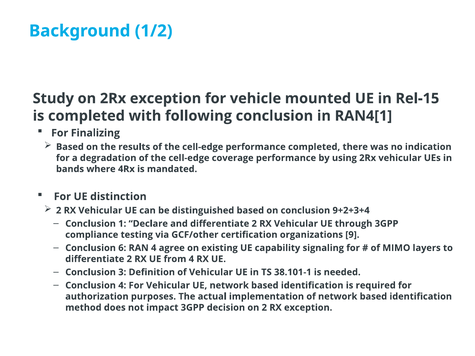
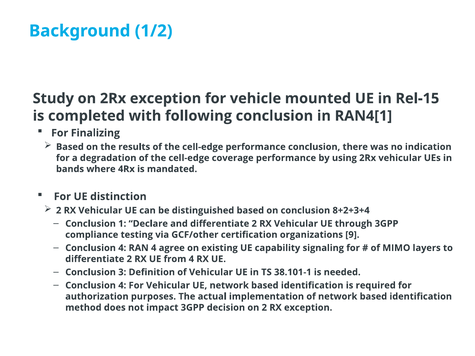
performance completed: completed -> conclusion
9+2+3+4: 9+2+3+4 -> 8+2+3+4
6 at (122, 248): 6 -> 4
